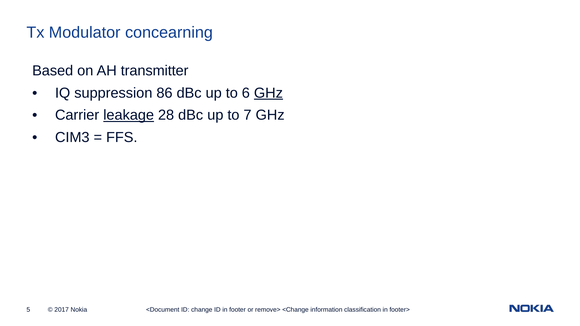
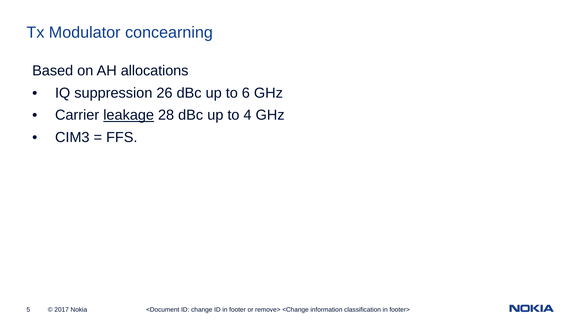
transmitter: transmitter -> allocations
86: 86 -> 26
GHz at (268, 93) underline: present -> none
7: 7 -> 4
